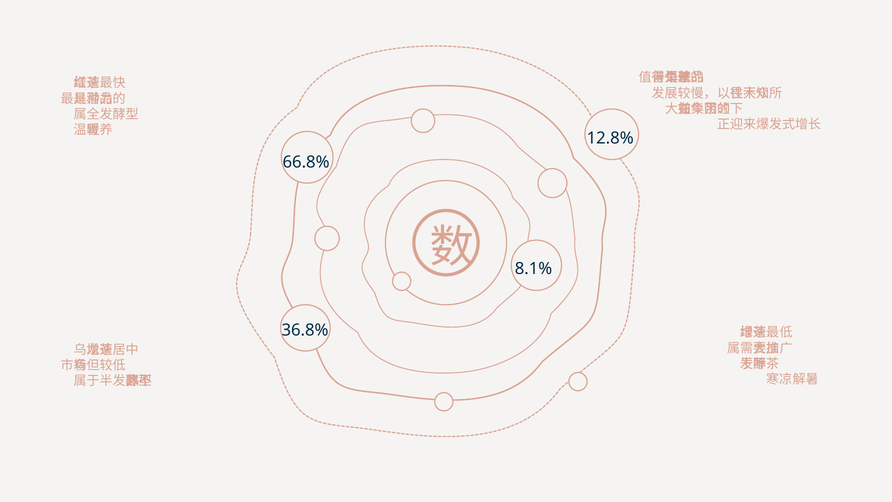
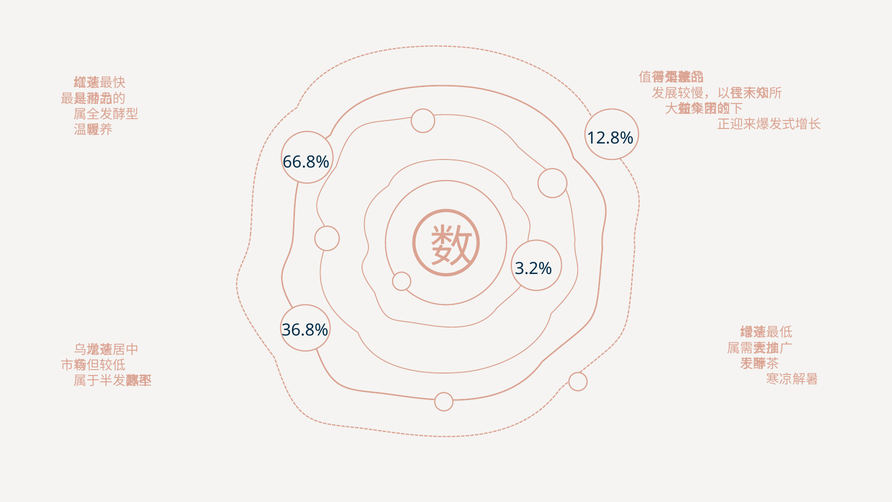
8.1%: 8.1% -> 3.2%
